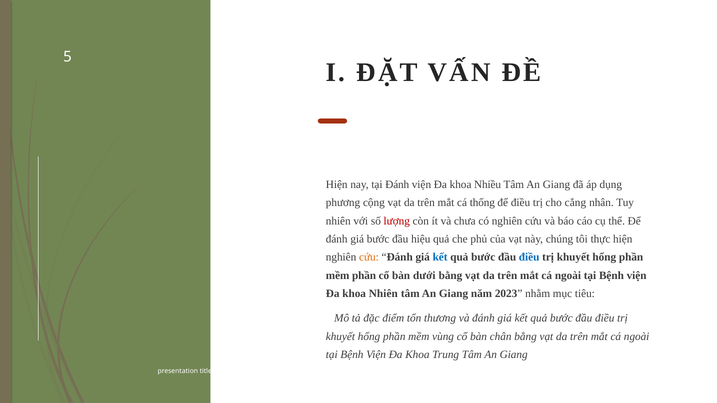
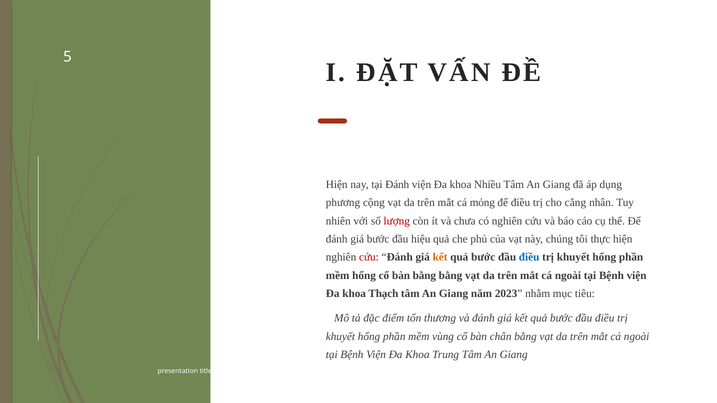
thống: thống -> mỏng
cứu at (369, 257) colour: orange -> red
kết colour: blue -> orange
mềm phần: phần -> hổng
bàn dưới: dưới -> bằng
khoa Nhiên: Nhiên -> Thạch
